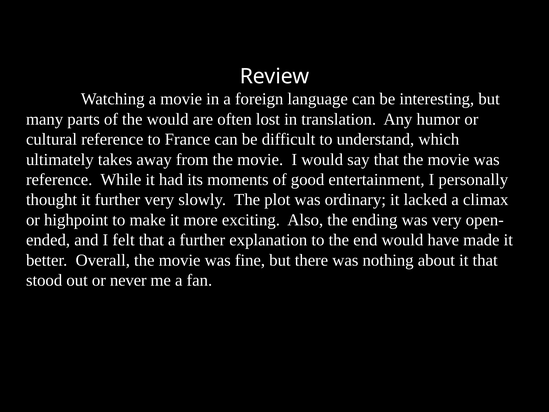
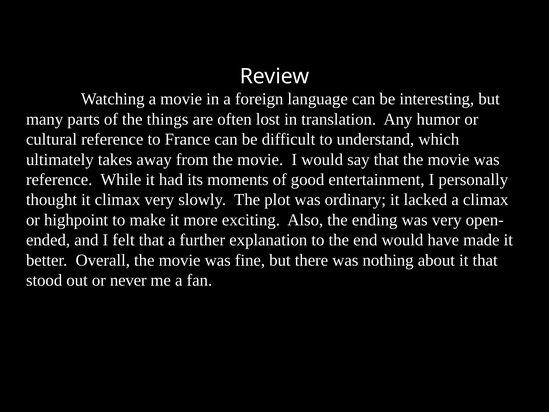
the would: would -> things
it further: further -> climax
